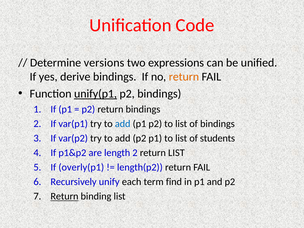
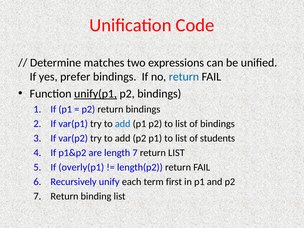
versions: versions -> matches
derive: derive -> prefer
return at (184, 77) colour: orange -> blue
length 2: 2 -> 7
find: find -> first
Return at (64, 196) underline: present -> none
